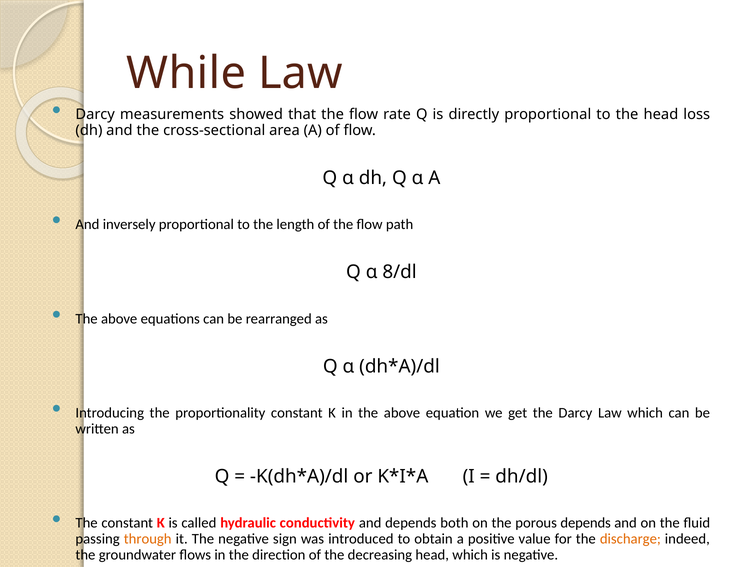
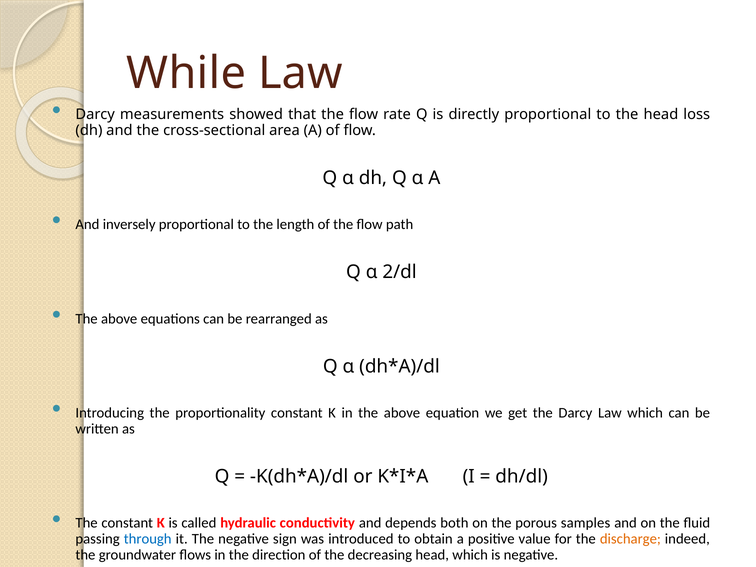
8/dl: 8/dl -> 2/dl
porous depends: depends -> samples
through colour: orange -> blue
